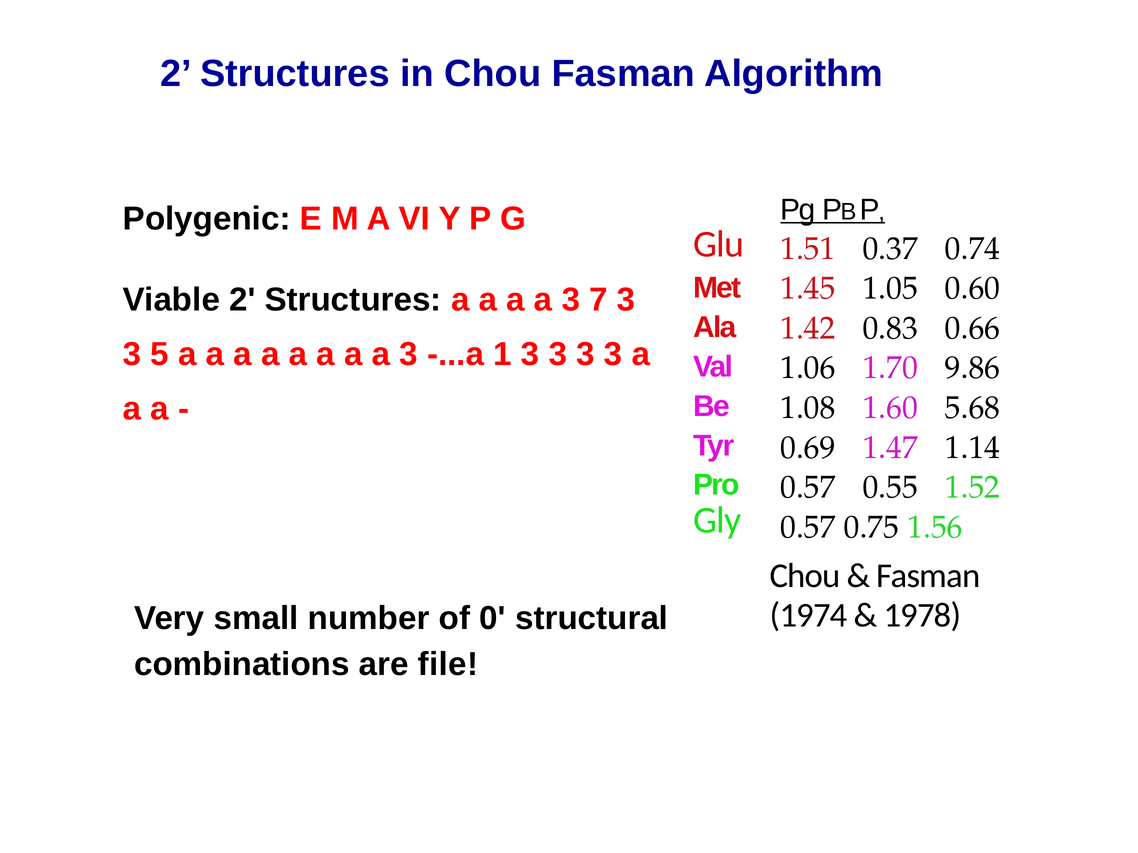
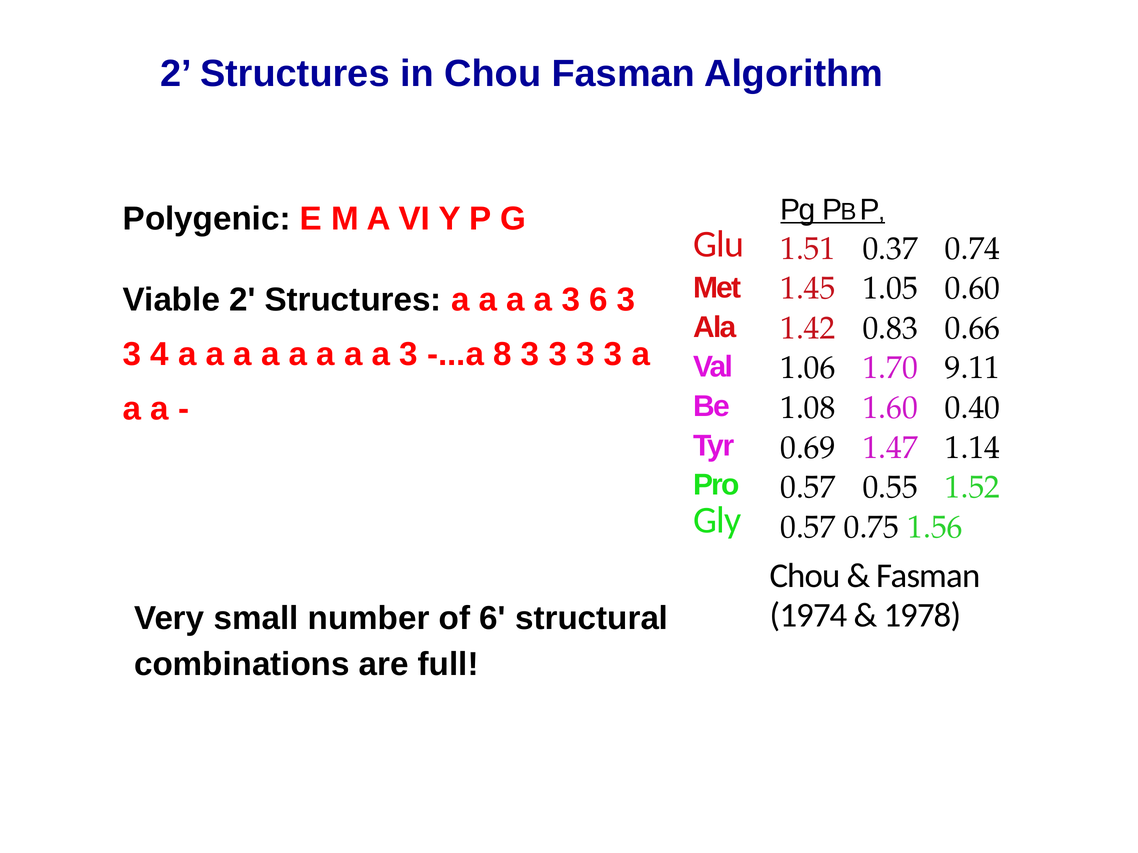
3 7: 7 -> 6
5: 5 -> 4
1: 1 -> 8
9.86: 9.86 -> 9.11
5.68: 5.68 -> 0.40
of 0: 0 -> 6
file: file -> full
